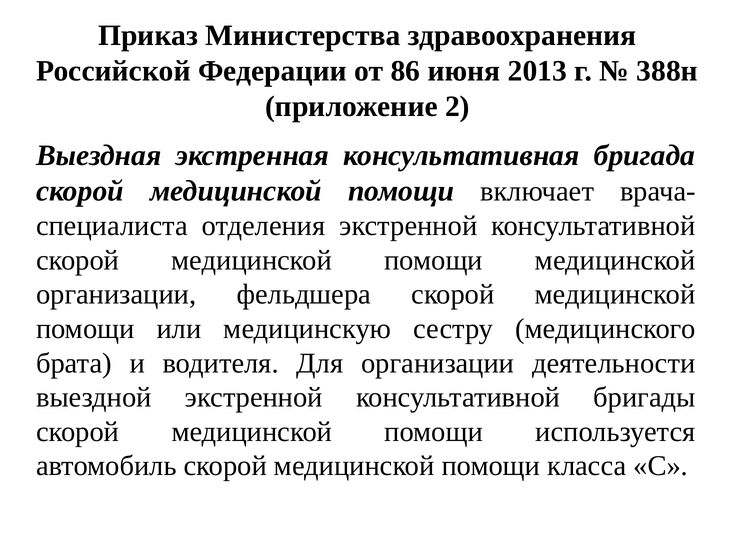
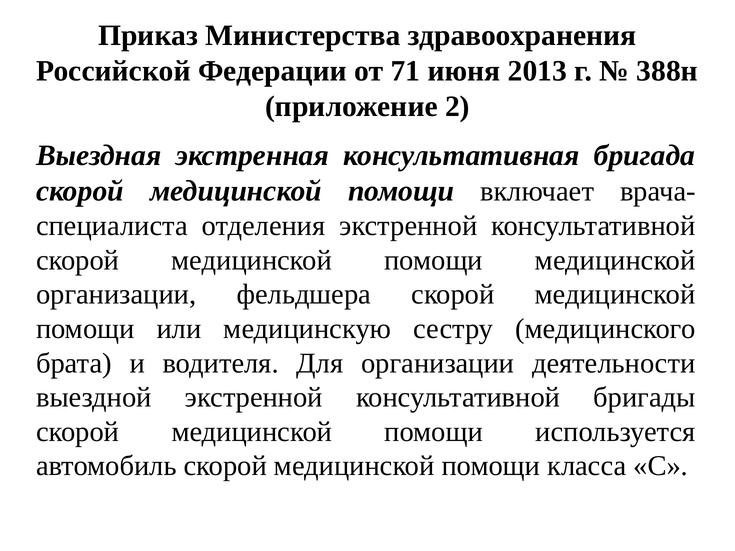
86: 86 -> 71
